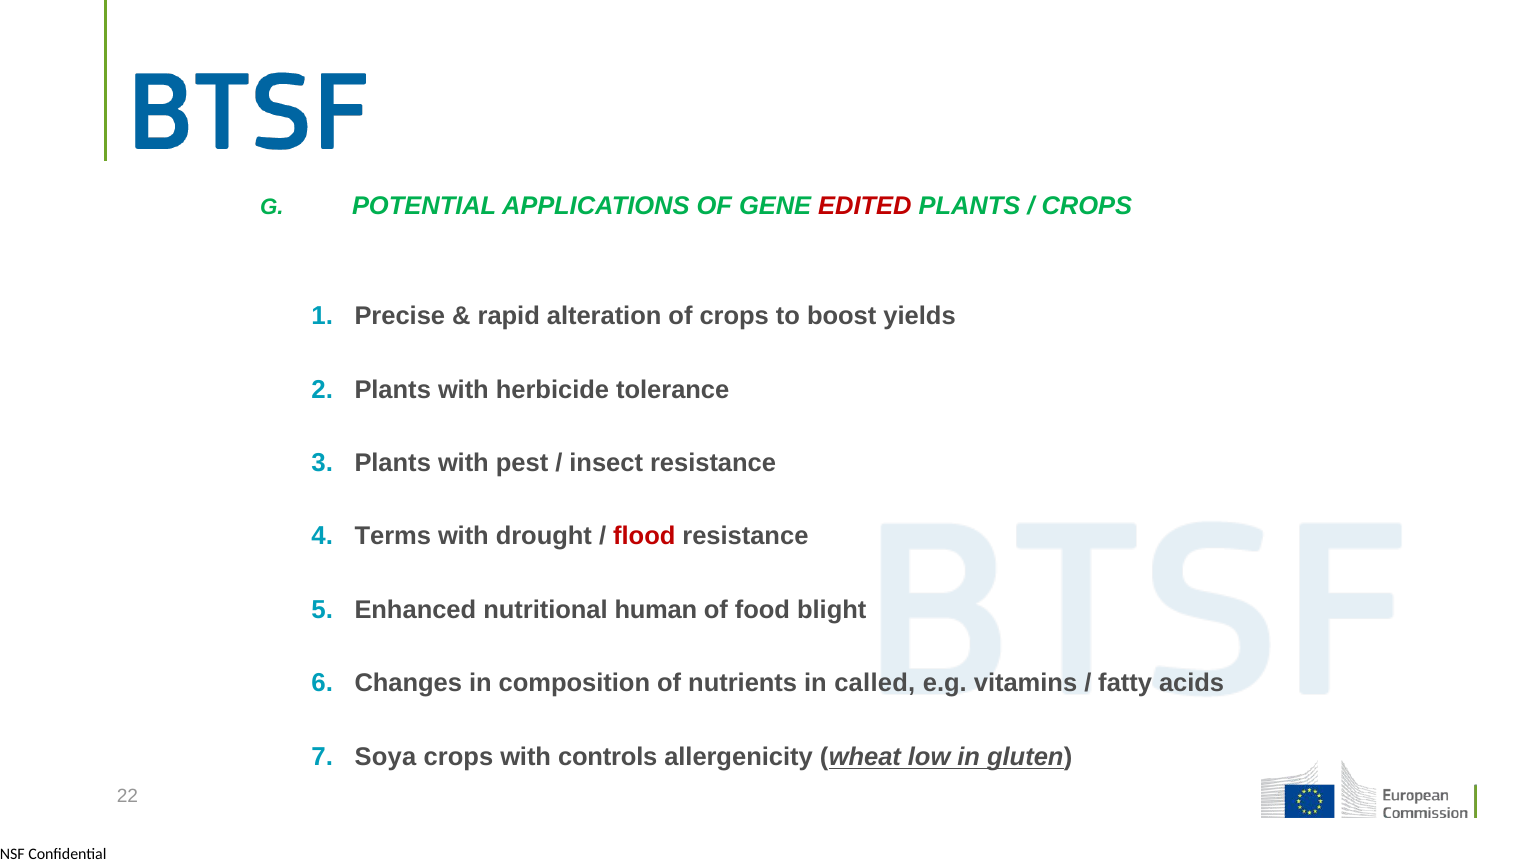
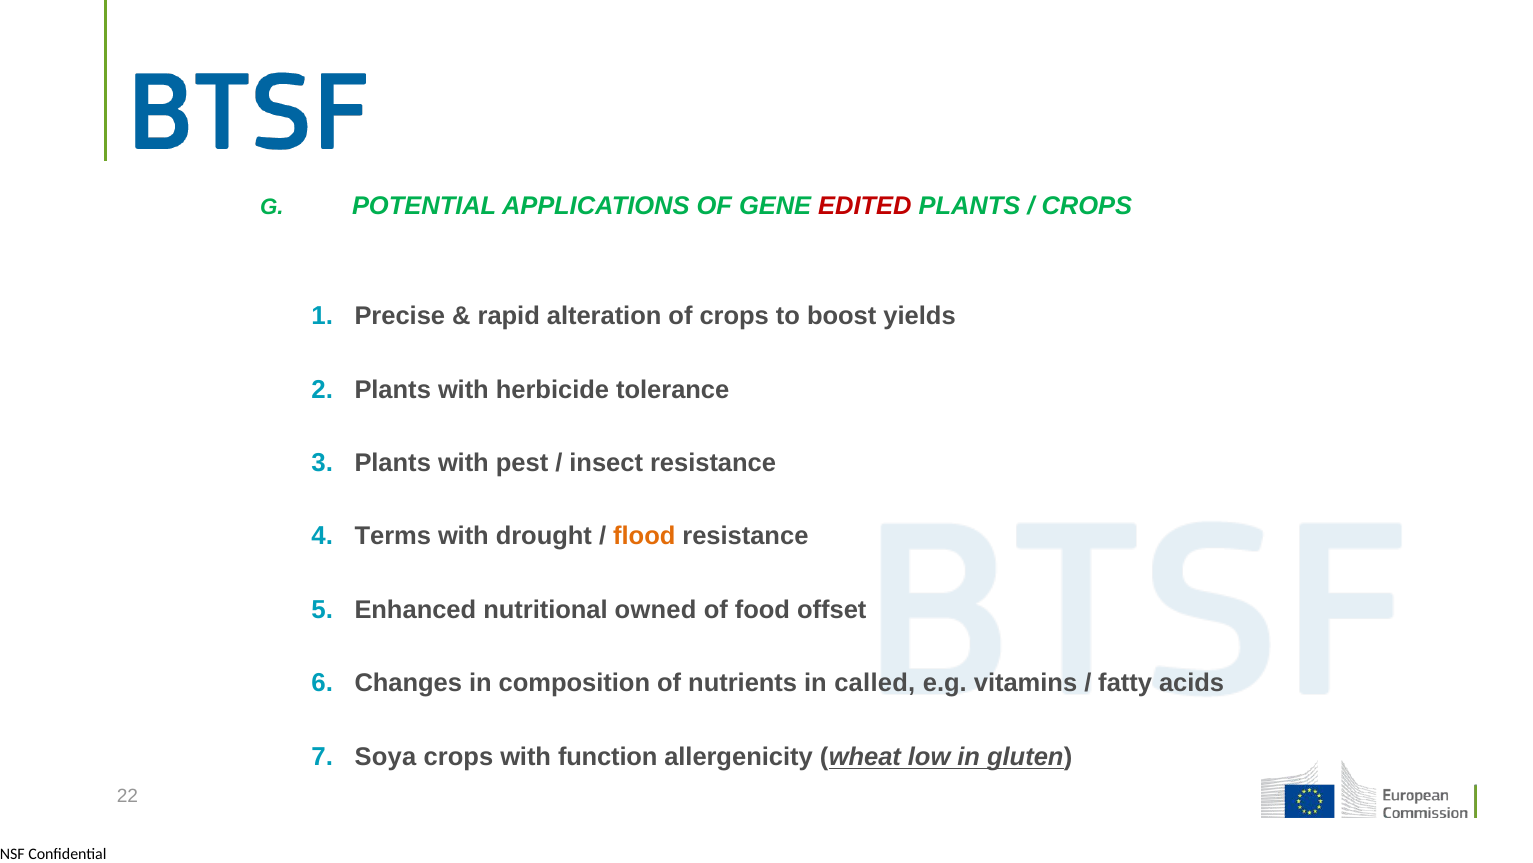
flood colour: red -> orange
human: human -> owned
blight: blight -> offset
controls: controls -> function
